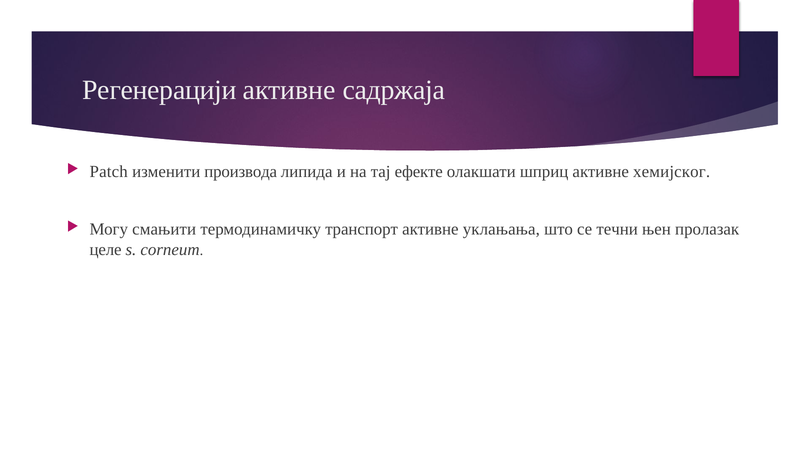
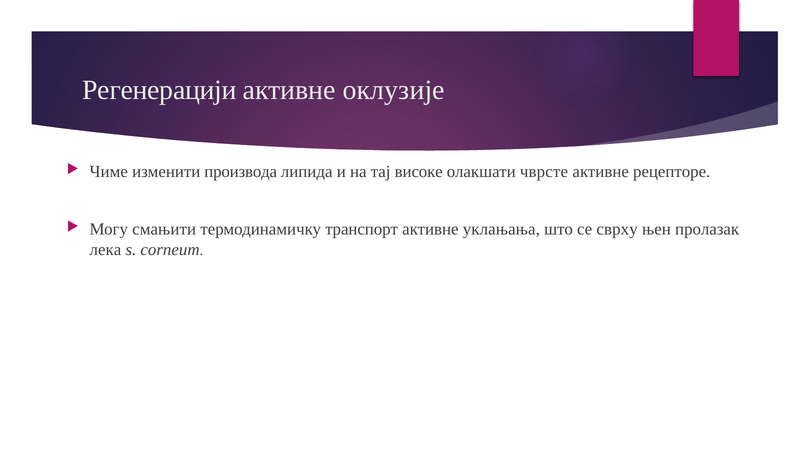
садржаја: садржаја -> оклузије
Patch: Patch -> Чиме
ефекте: ефекте -> високе
шприц: шприц -> чврсте
хемијскoг: хемијскoг -> рецепторе
течни: течни -> сврху
целе: целе -> лека
